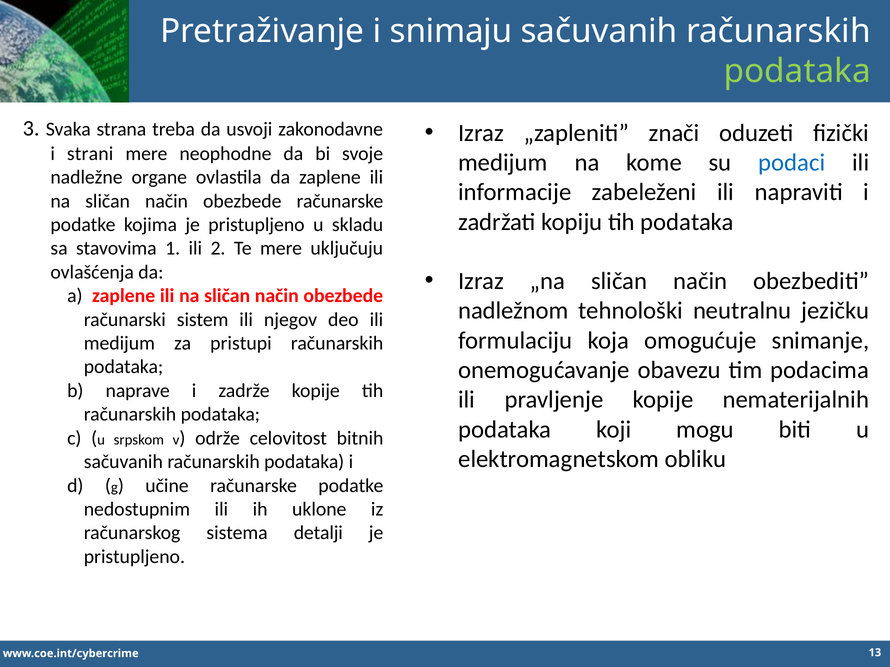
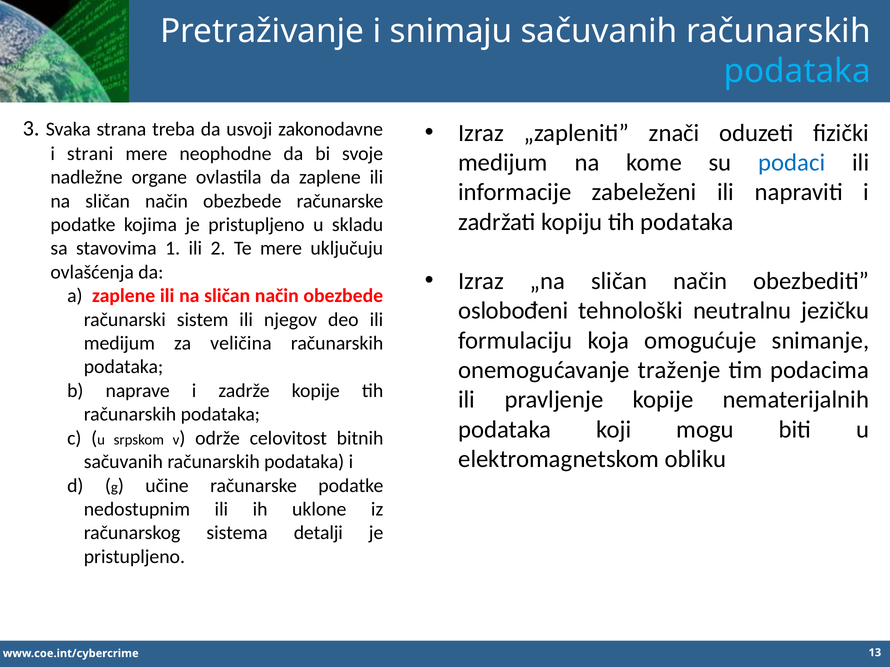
podataka at (797, 71) colour: light green -> light blue
nadležnom: nadležnom -> oslobođeni
pristupi: pristupi -> veličina
obavezu: obavezu -> traženje
